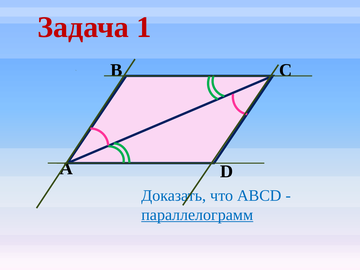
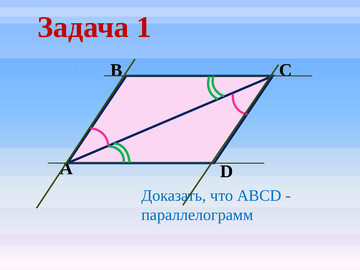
параллелограмм underline: present -> none
